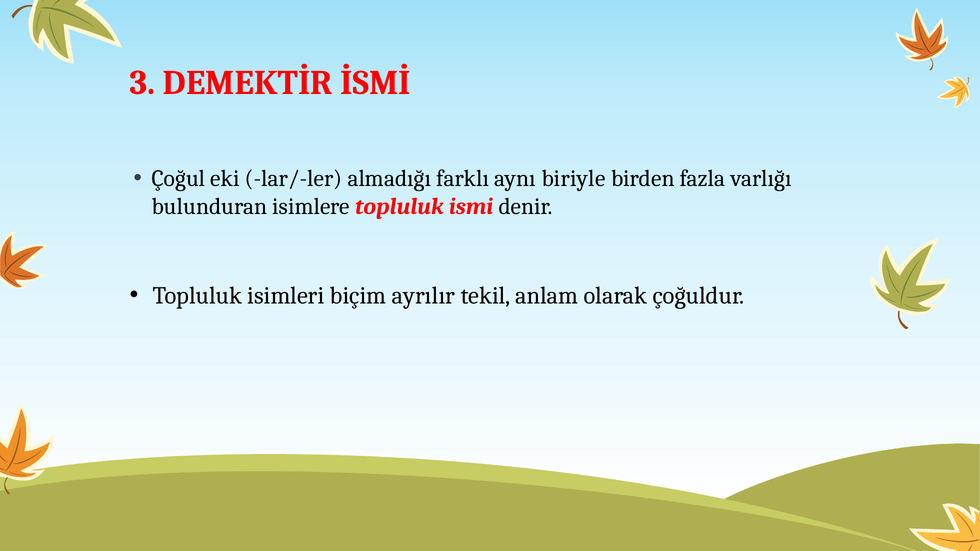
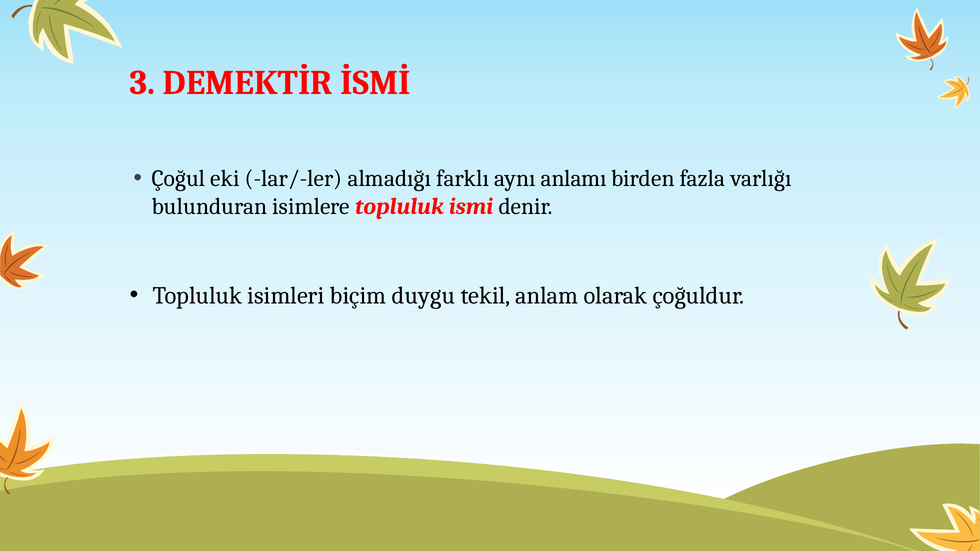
biriyle: biriyle -> anlamı
ayrılır: ayrılır -> duygu
